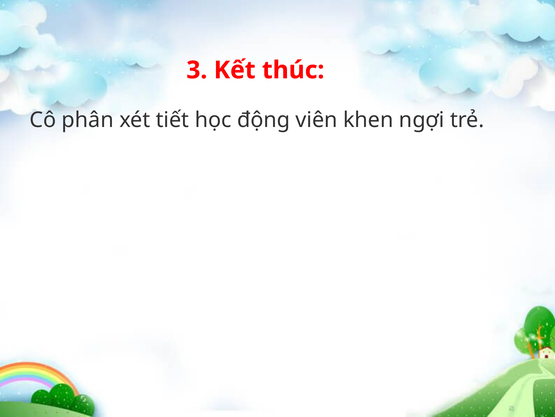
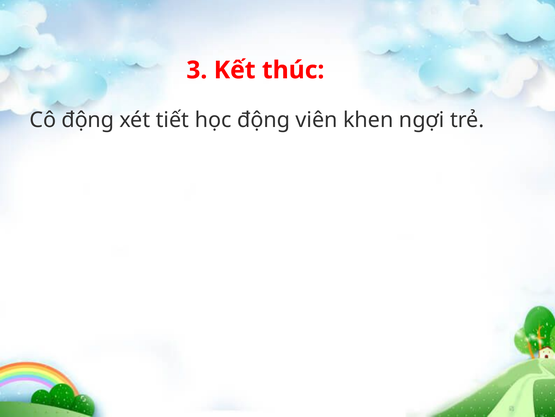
Cô phân: phân -> động
